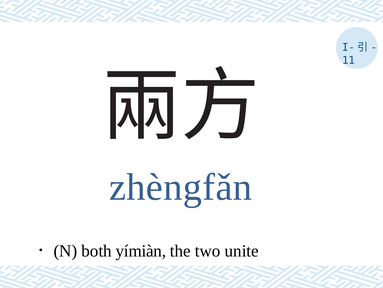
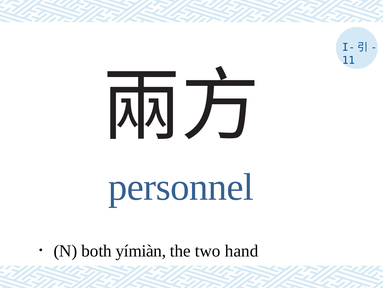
zhèngfǎn: zhèngfǎn -> personnel
unite: unite -> hand
